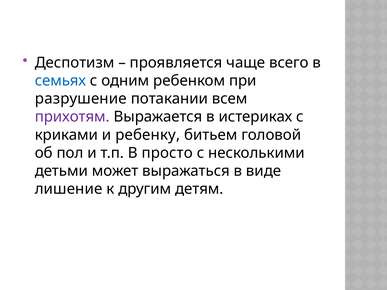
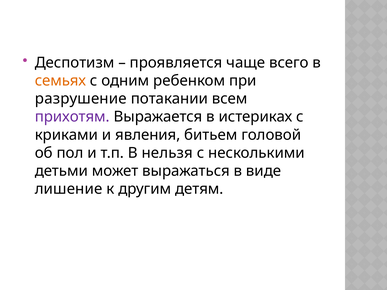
семьях colour: blue -> orange
ребенку: ребенку -> явления
просто: просто -> нельзя
